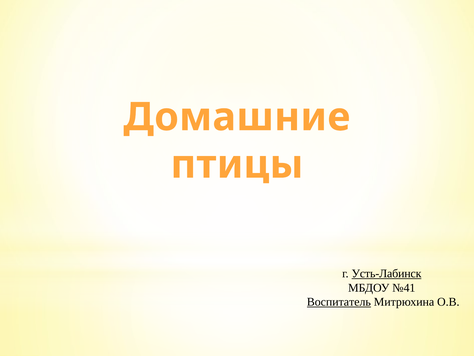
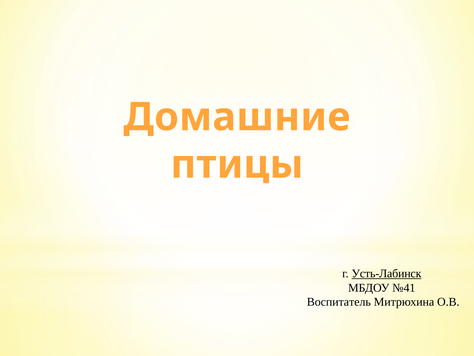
Воспитатель underline: present -> none
